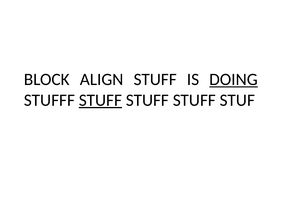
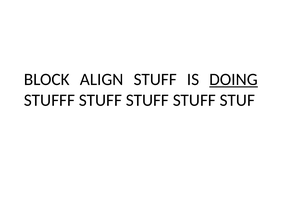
STUFF at (100, 100) underline: present -> none
